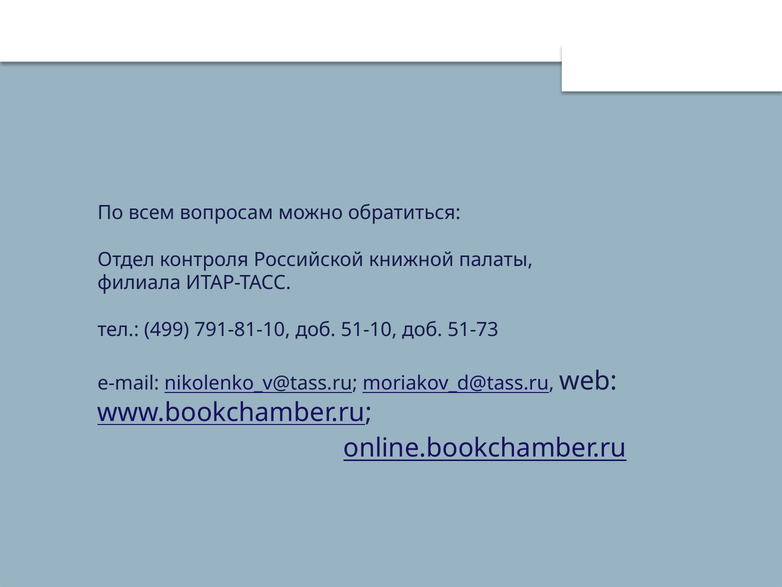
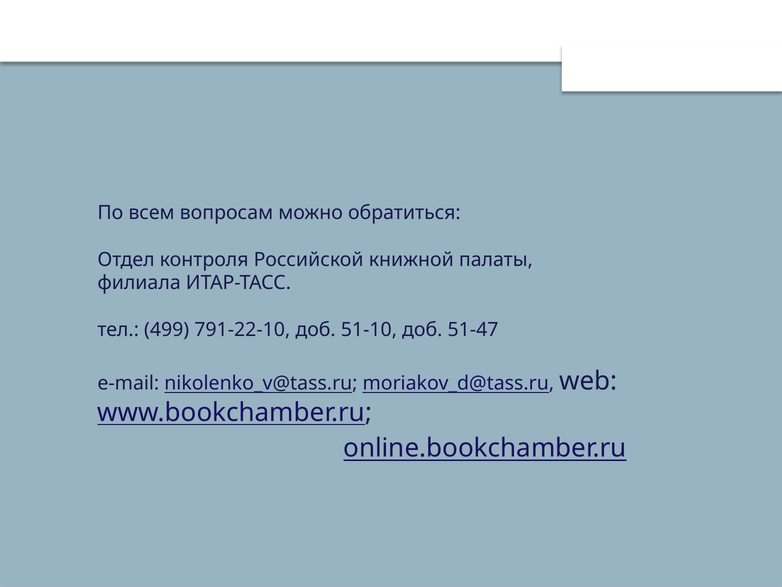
791-81-10: 791-81-10 -> 791-22-10
51-73: 51-73 -> 51-47
